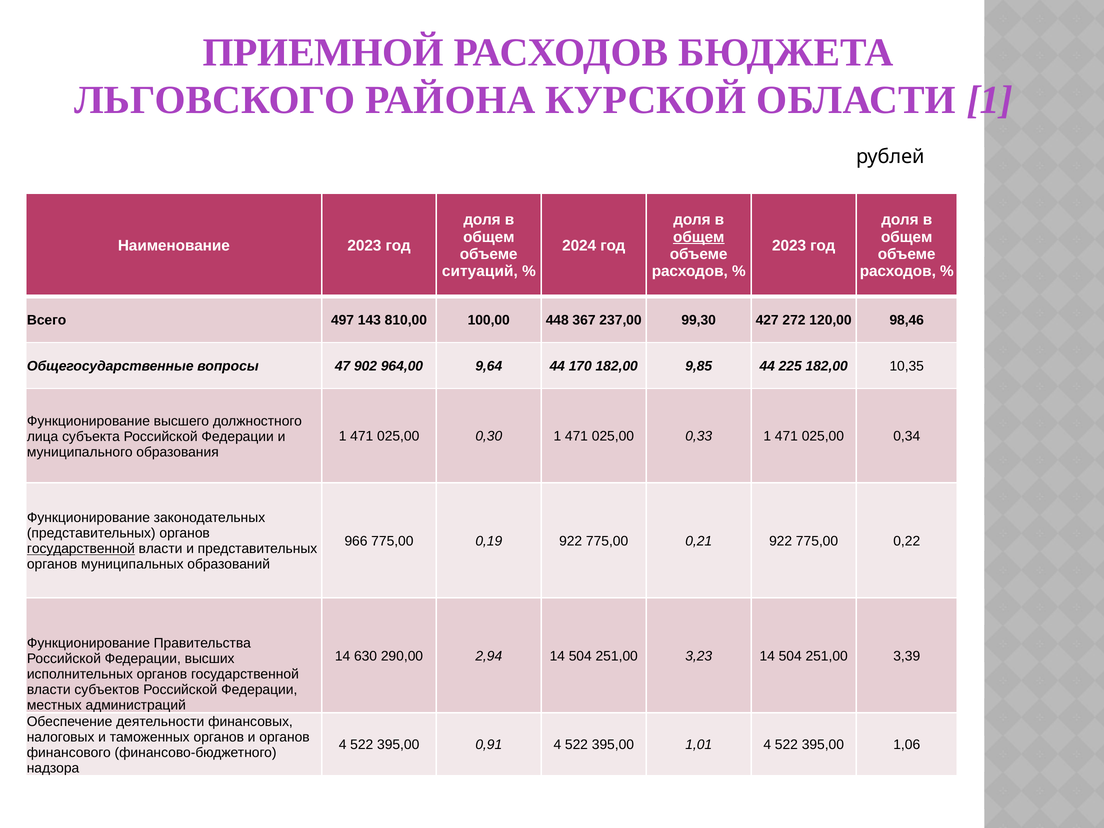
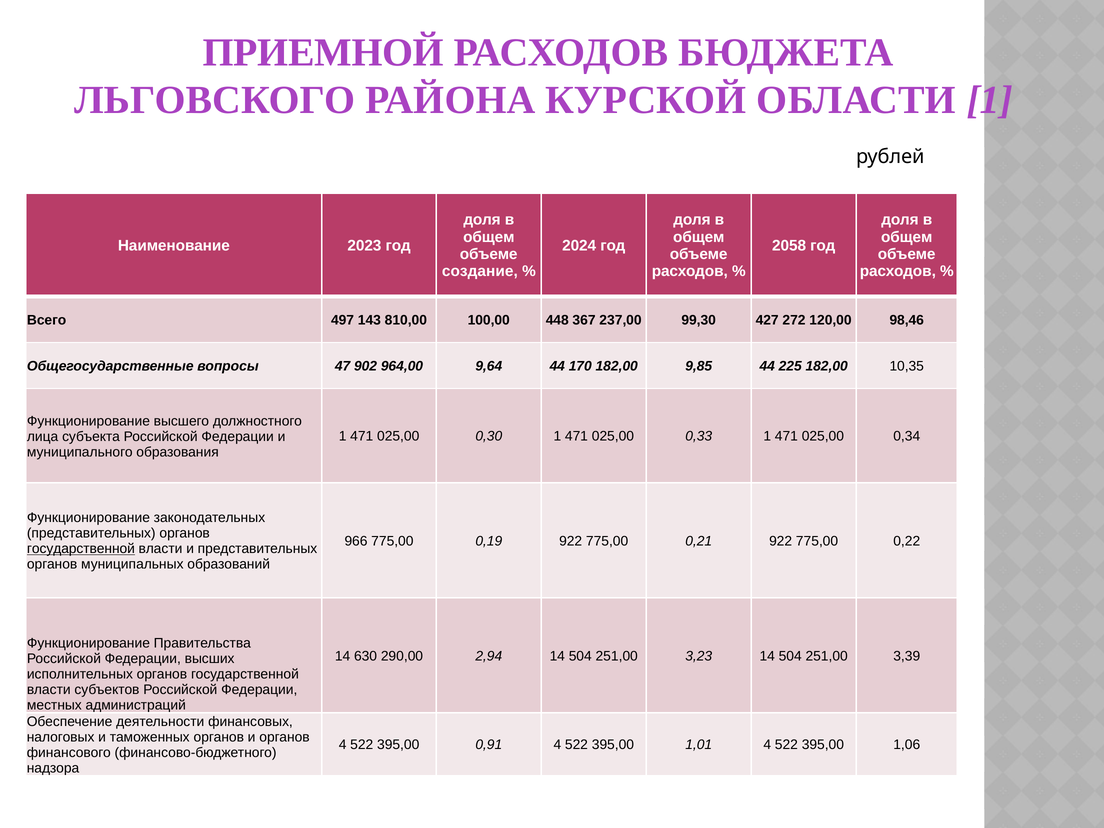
общем at (699, 237) underline: present -> none
2023 at (789, 246): 2023 -> 2058
ситуаций: ситуаций -> создание
